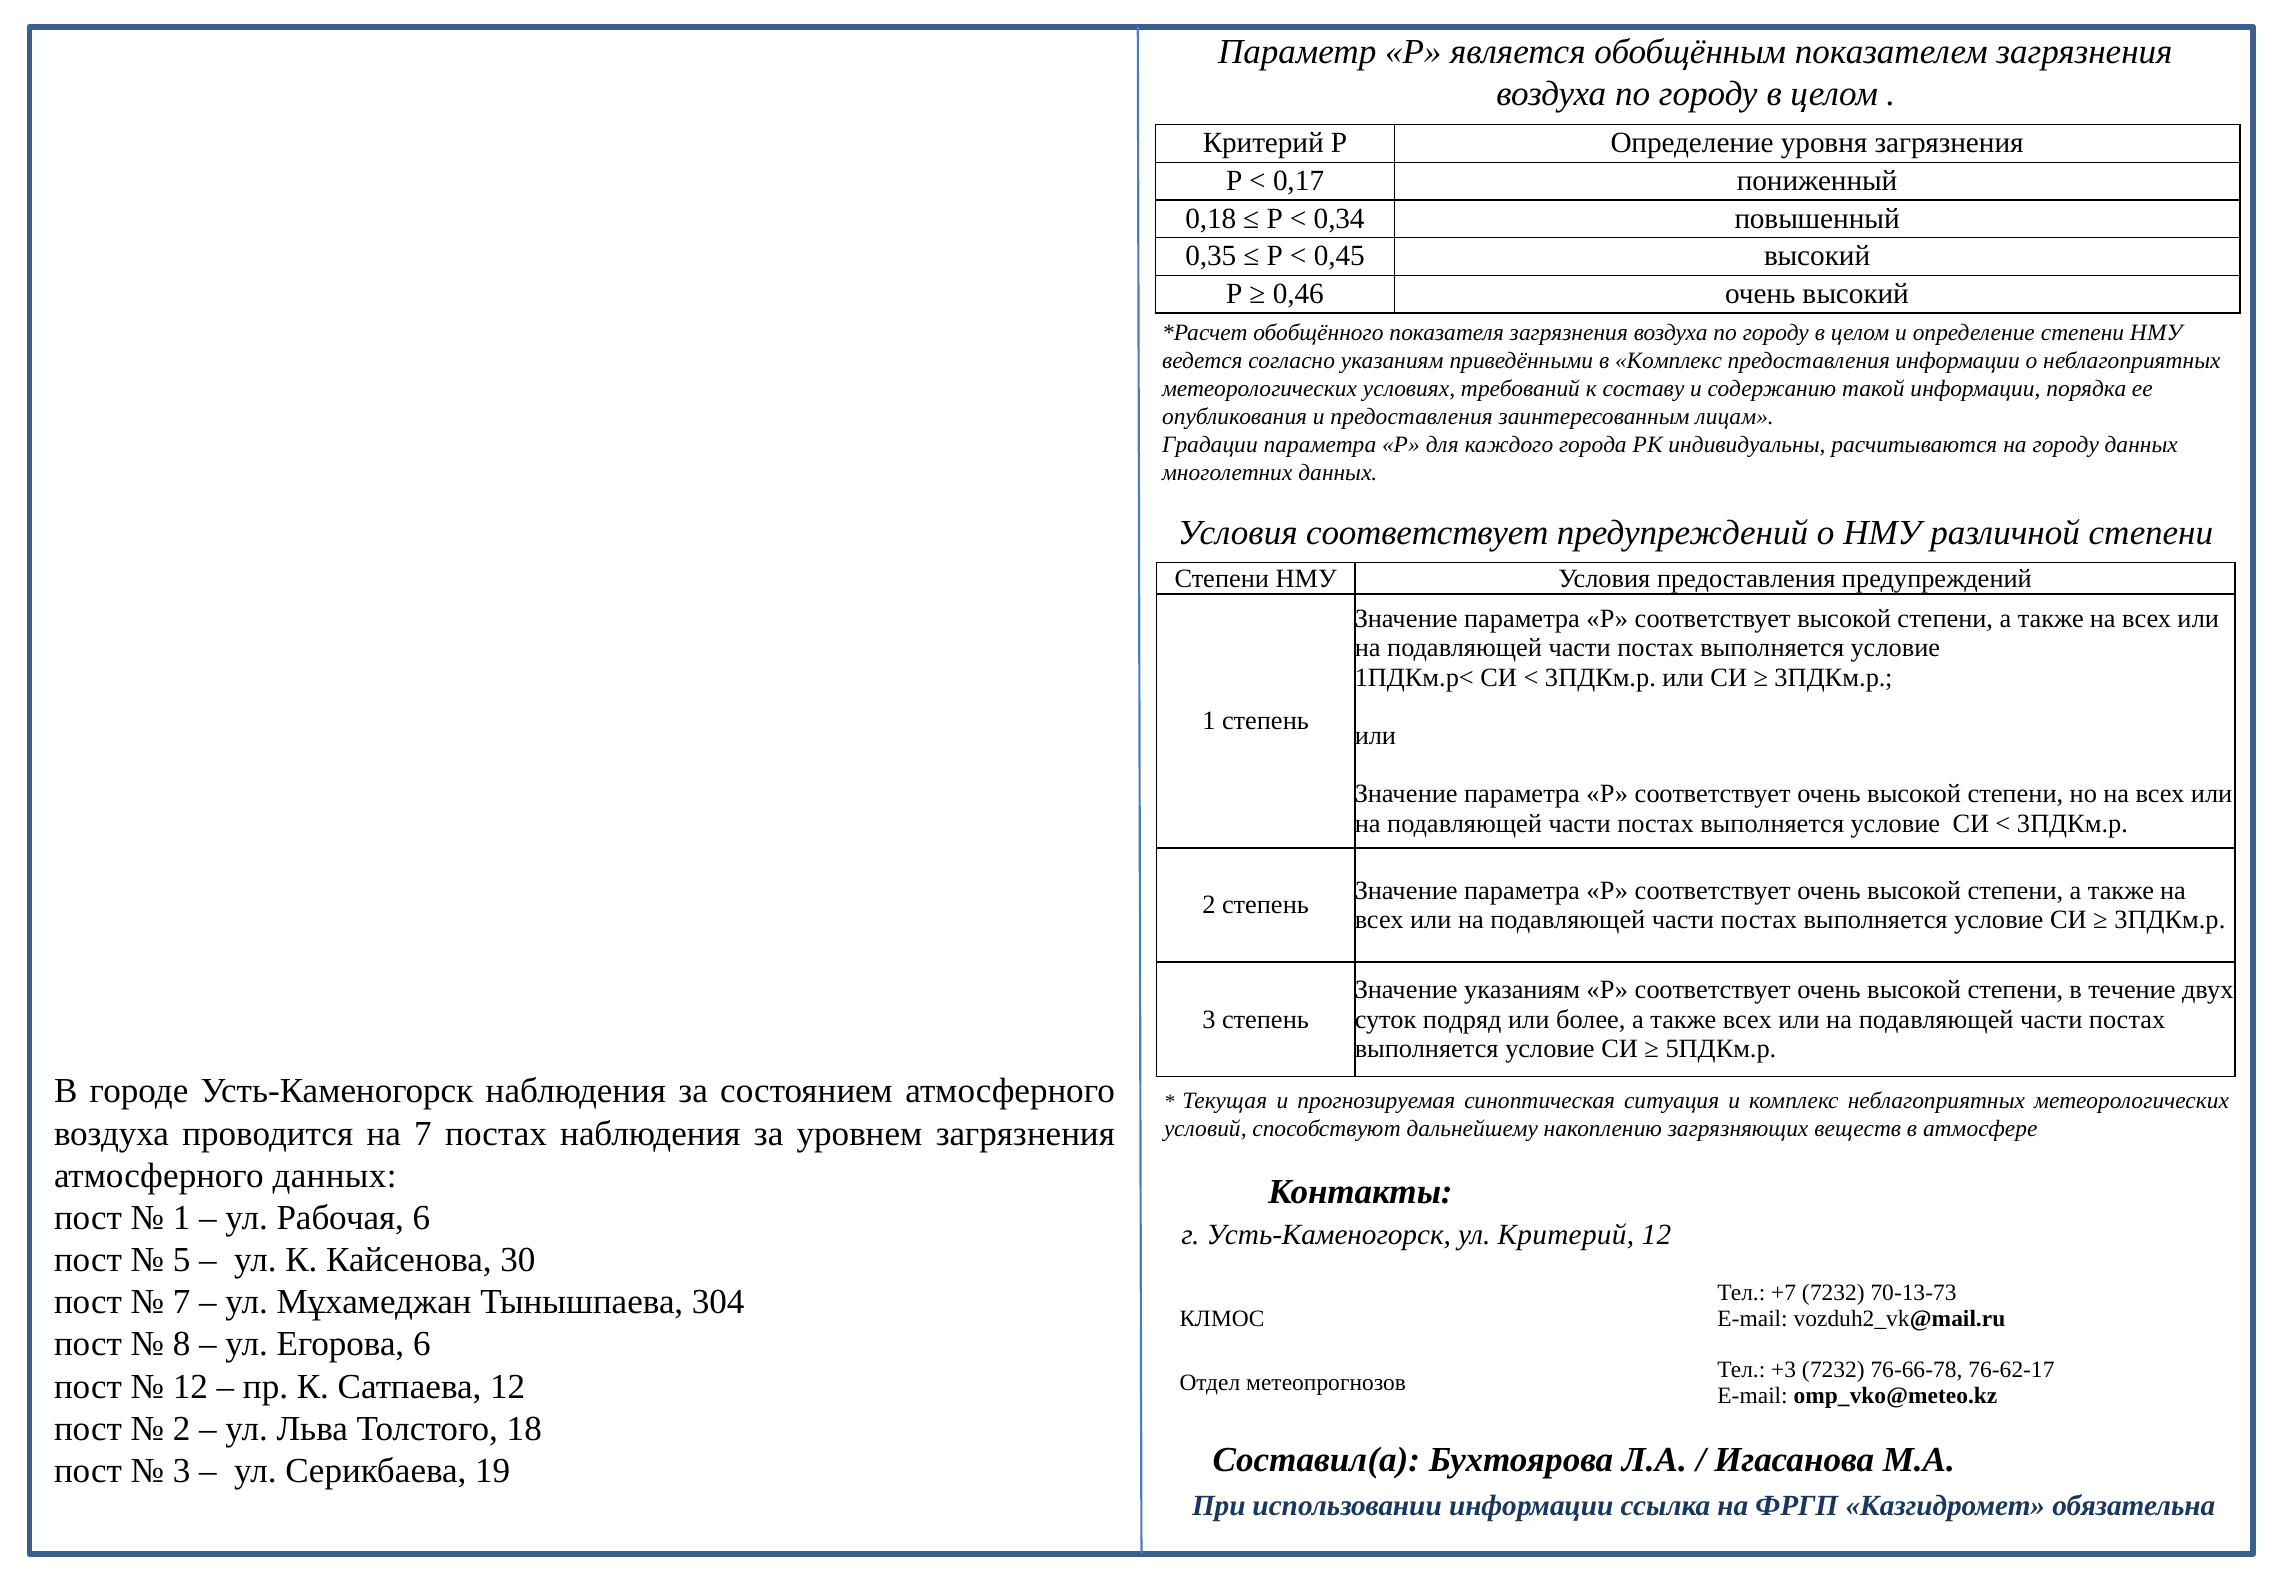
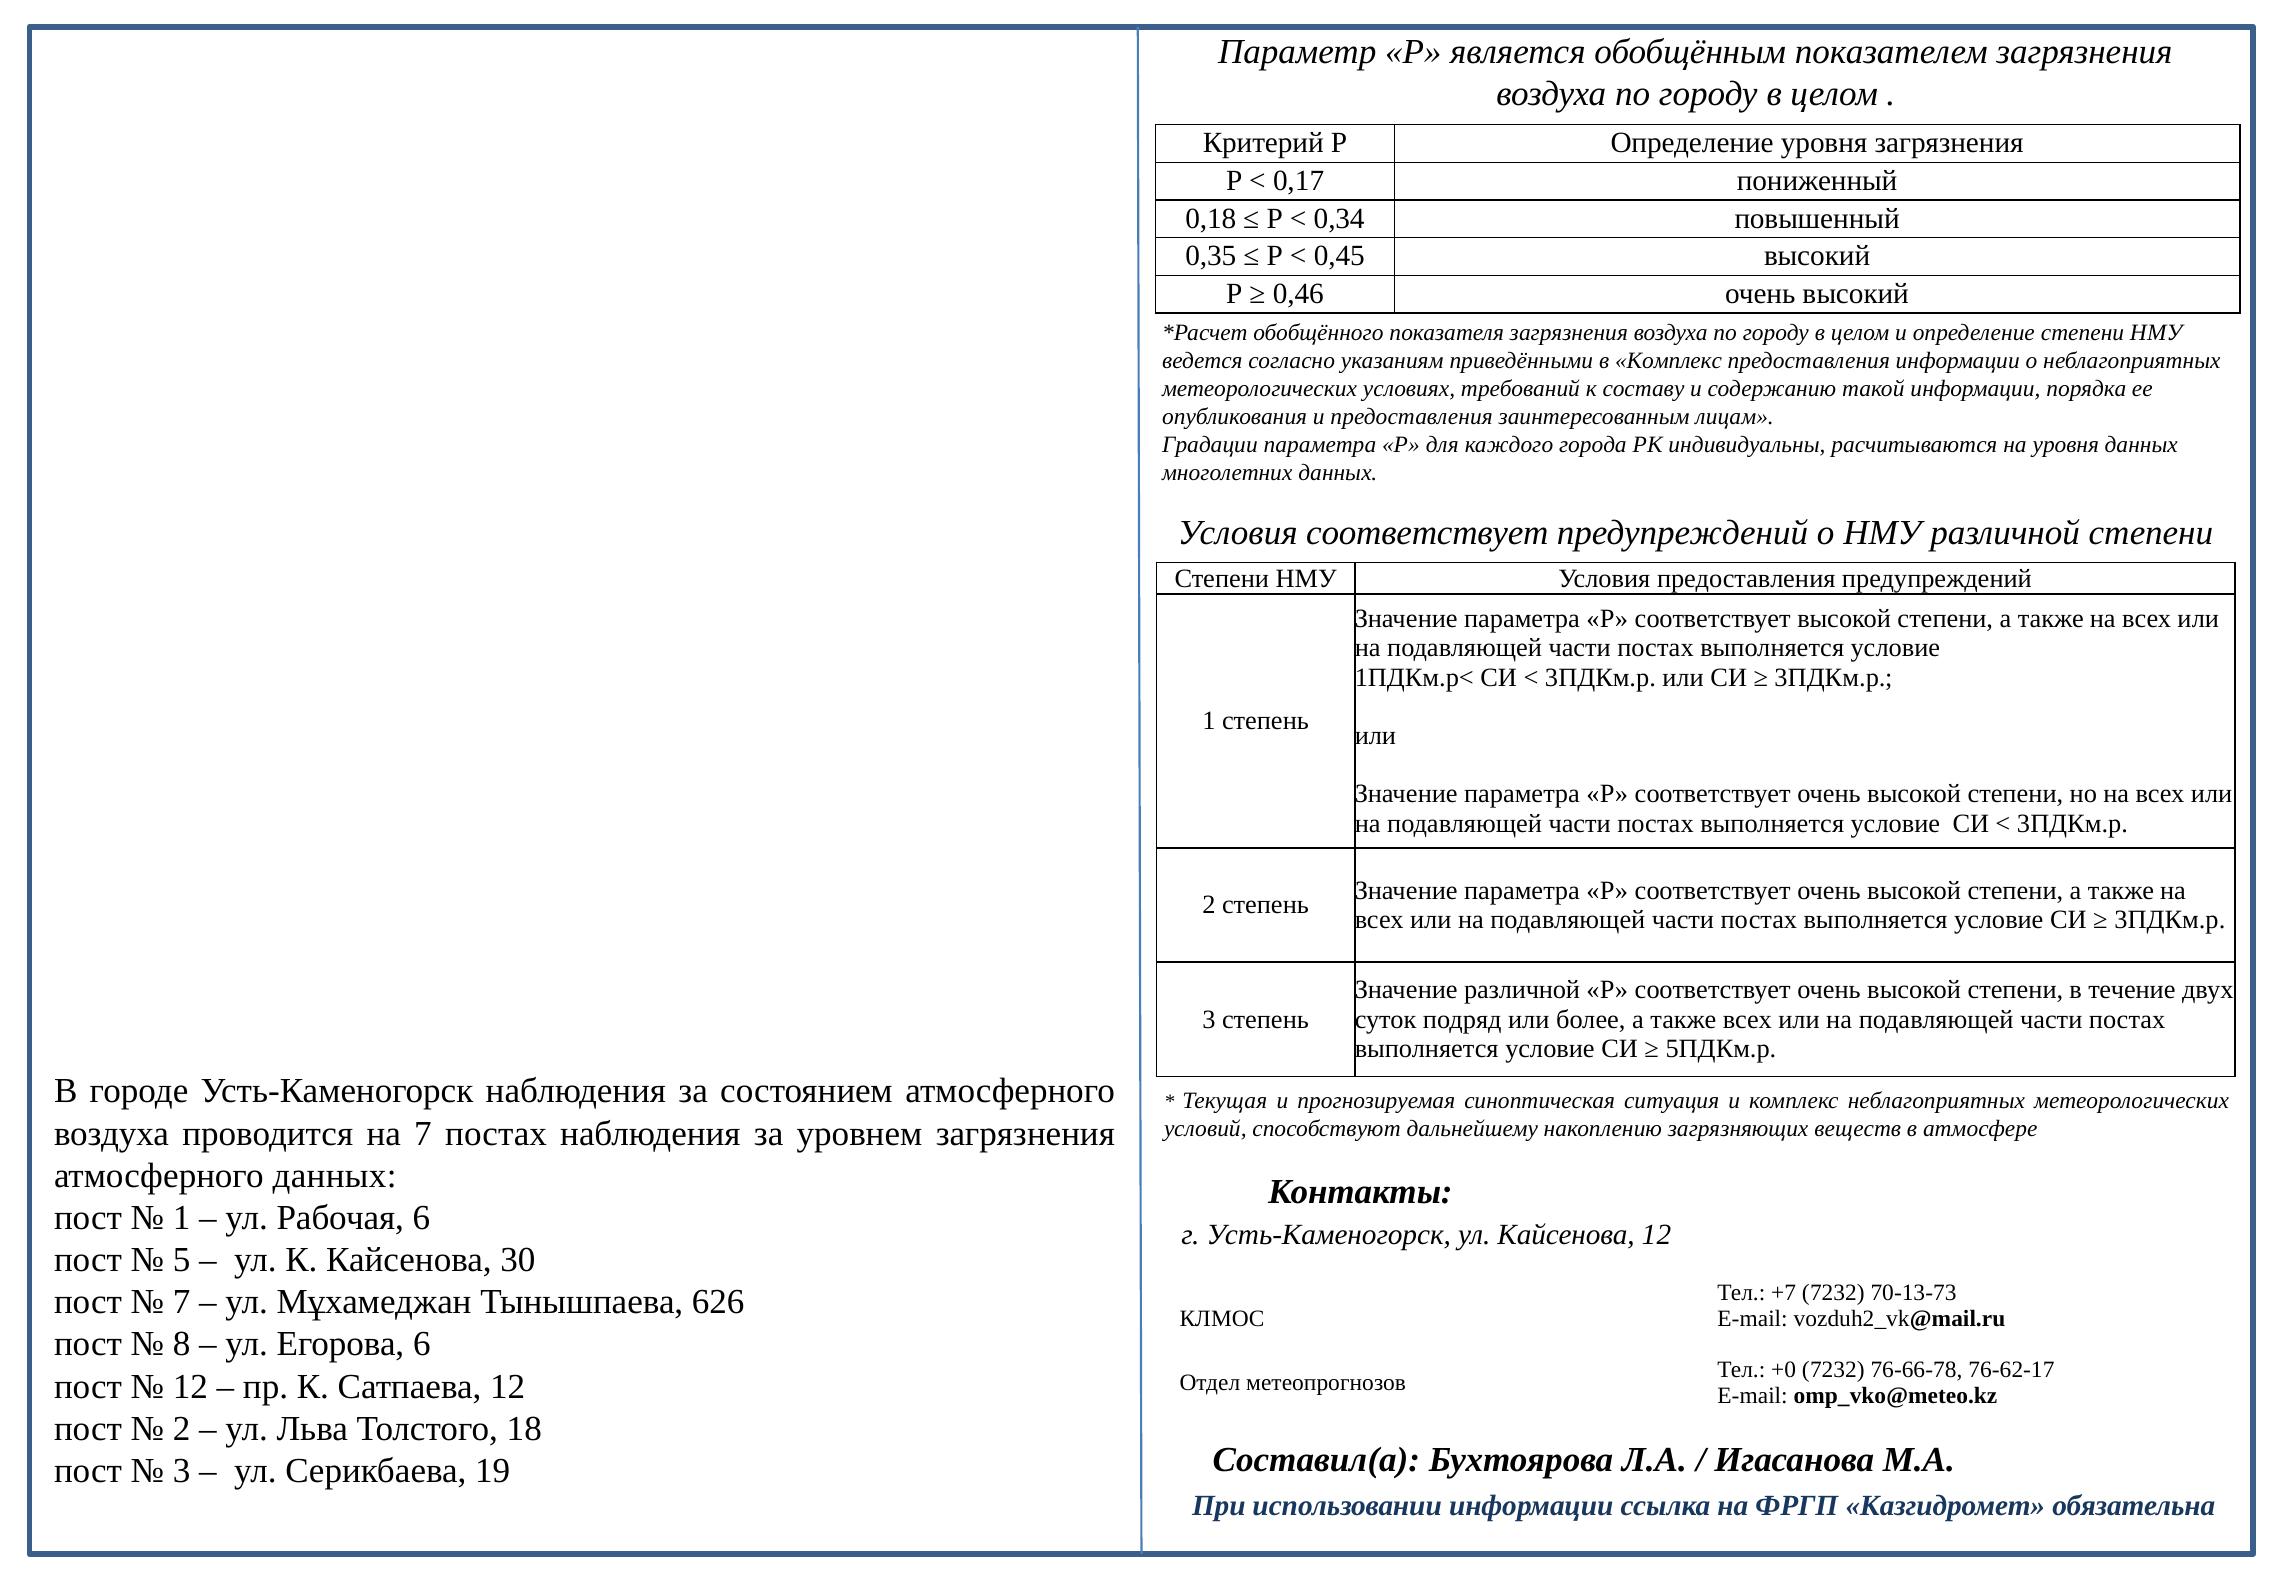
на городу: городу -> уровня
Значение указаниям: указаниям -> различной
ул Критерий: Критерий -> Кайсенова
304: 304 -> 626
+3: +3 -> +0
